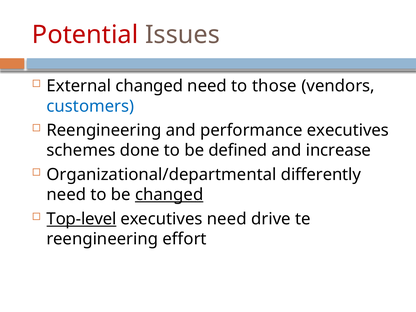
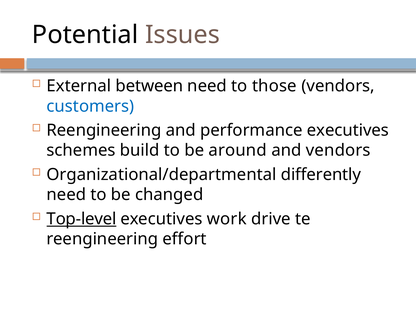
Potential colour: red -> black
External changed: changed -> between
done: done -> build
defined: defined -> around
and increase: increase -> vendors
changed at (169, 195) underline: present -> none
executives need: need -> work
